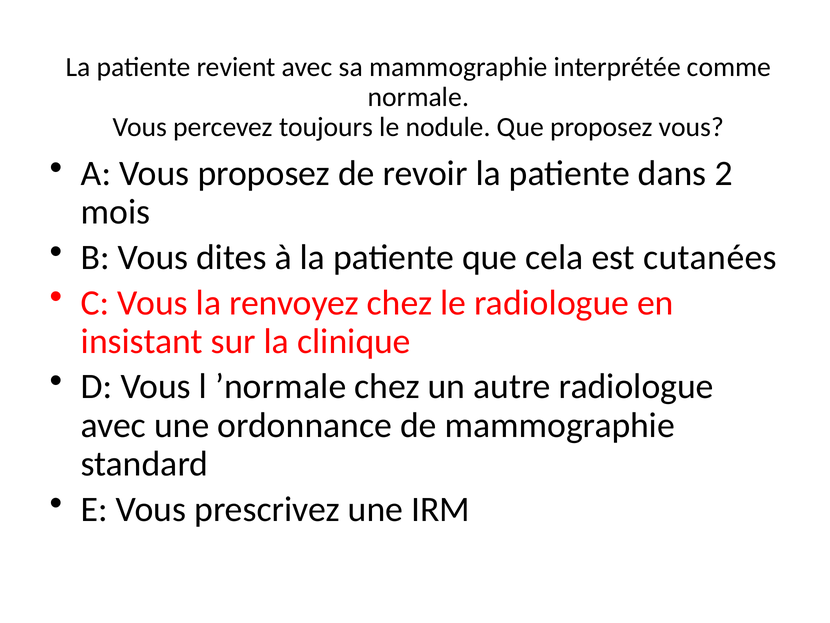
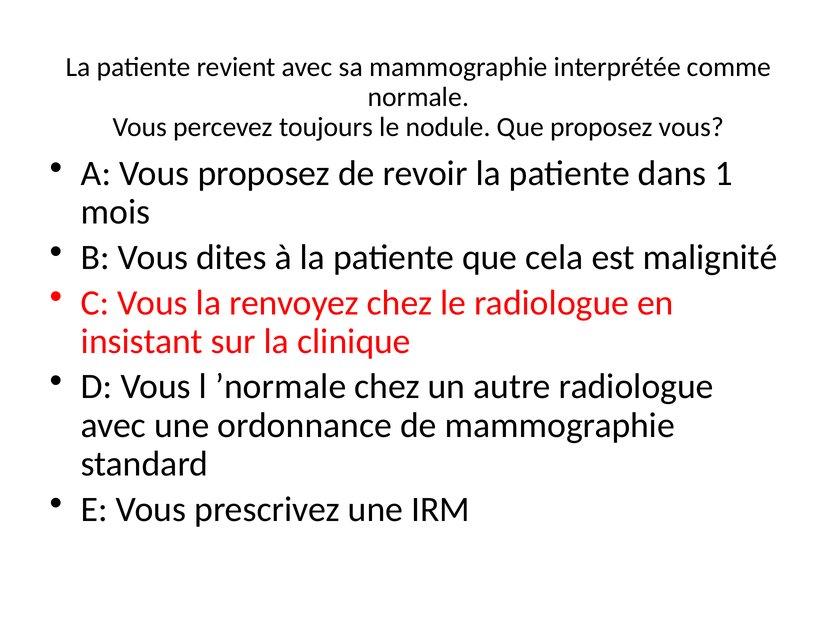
2: 2 -> 1
cutanées: cutanées -> malignité
